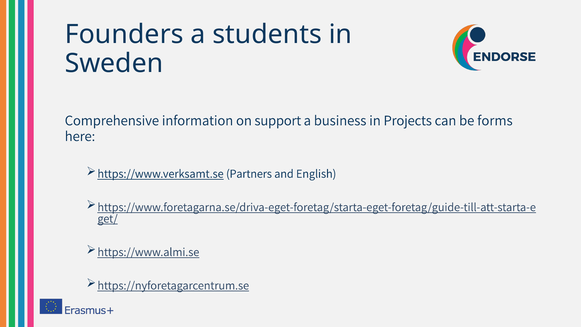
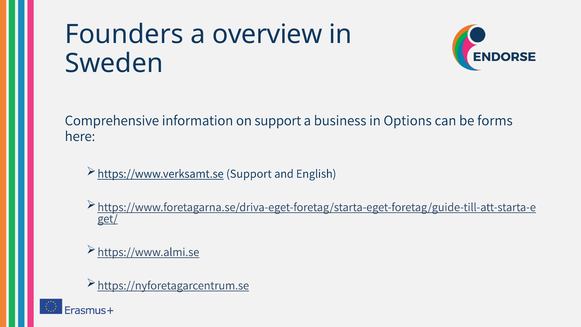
students: students -> overview
Projects: Projects -> Options
https://www.verksamt.se Partners: Partners -> Support
